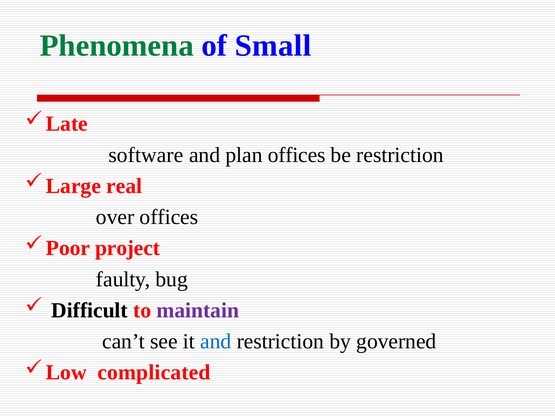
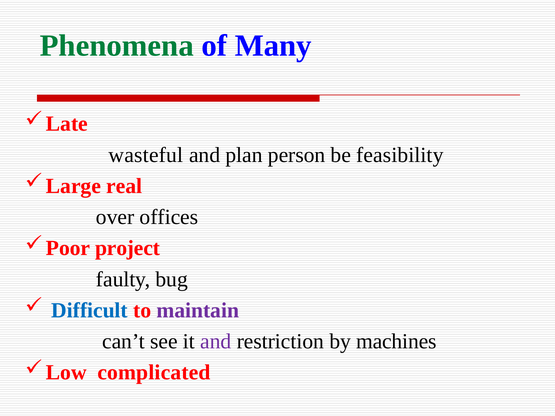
Small: Small -> Many
software: software -> wasteful
plan offices: offices -> person
be restriction: restriction -> feasibility
Difficult colour: black -> blue
and at (216, 342) colour: blue -> purple
governed: governed -> machines
